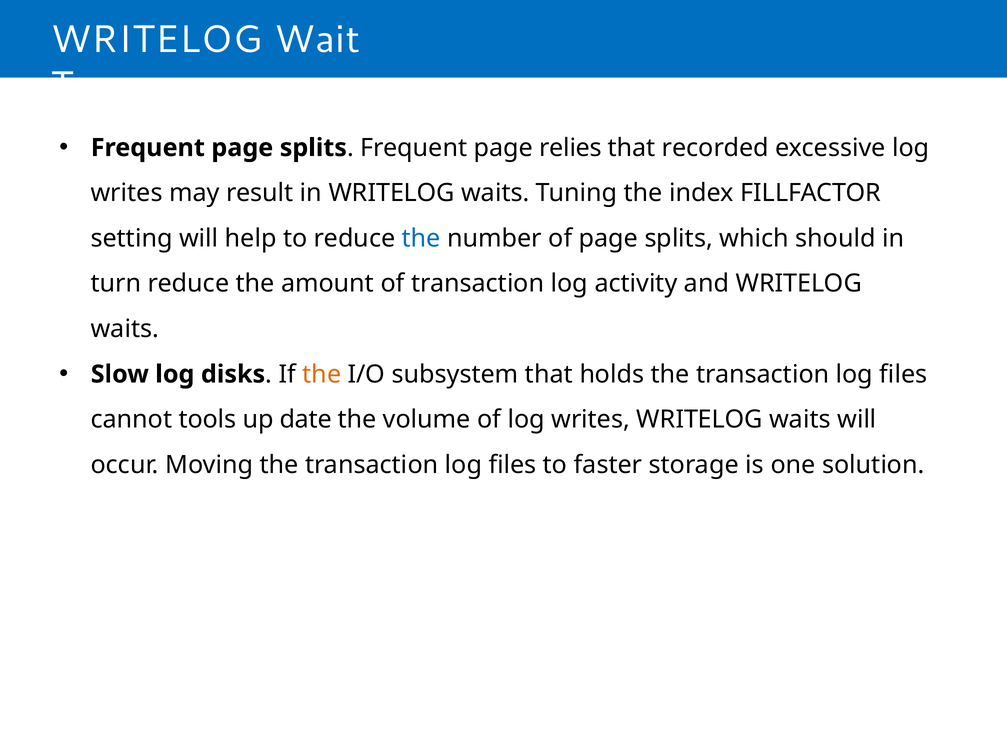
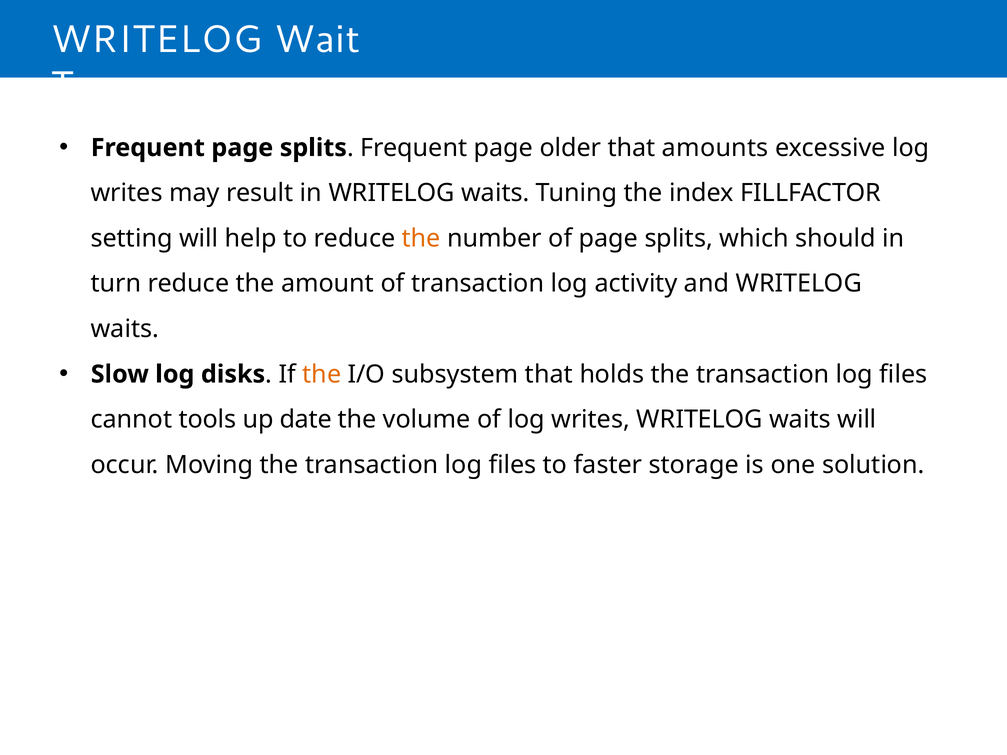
relies: relies -> older
recorded: recorded -> amounts
the at (421, 238) colour: blue -> orange
